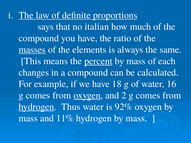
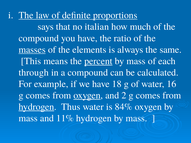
changes: changes -> through
92%: 92% -> 84%
